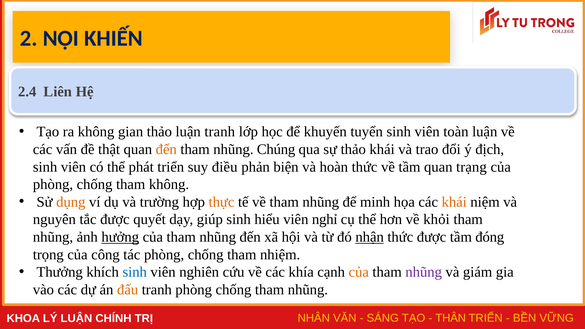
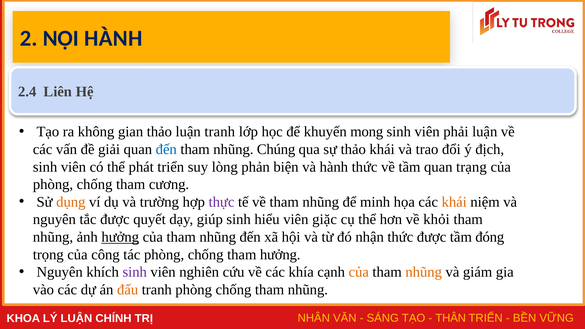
NỘI KHIẾN: KHIẾN -> HÀNH
tuyển: tuyển -> mong
toàn: toàn -> phải
thật: thật -> giải
đến at (166, 149) colour: orange -> blue
điều: điều -> lòng
và hoàn: hoàn -> hành
tham không: không -> cương
thực colour: orange -> purple
nghỉ: nghỉ -> giặc
nhận underline: present -> none
tham nhiệm: nhiệm -> hưởng
Thưởng at (60, 272): Thưởng -> Nguyên
sinh at (135, 272) colour: blue -> purple
nhũng at (424, 272) colour: purple -> orange
